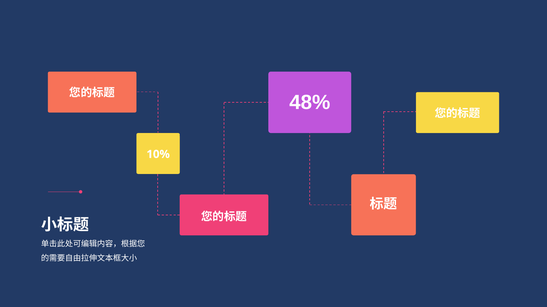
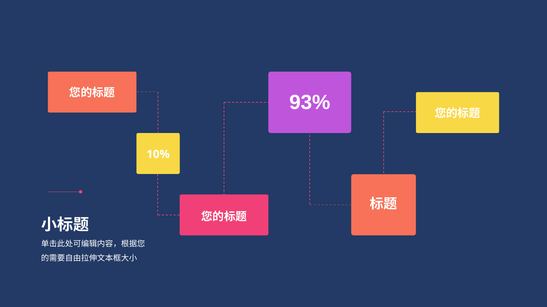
48%: 48% -> 93%
